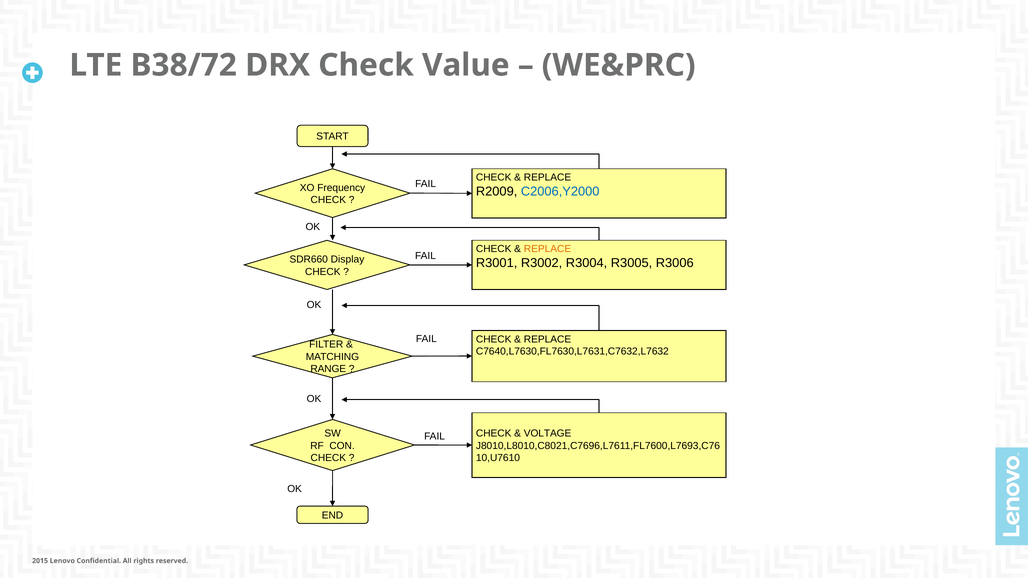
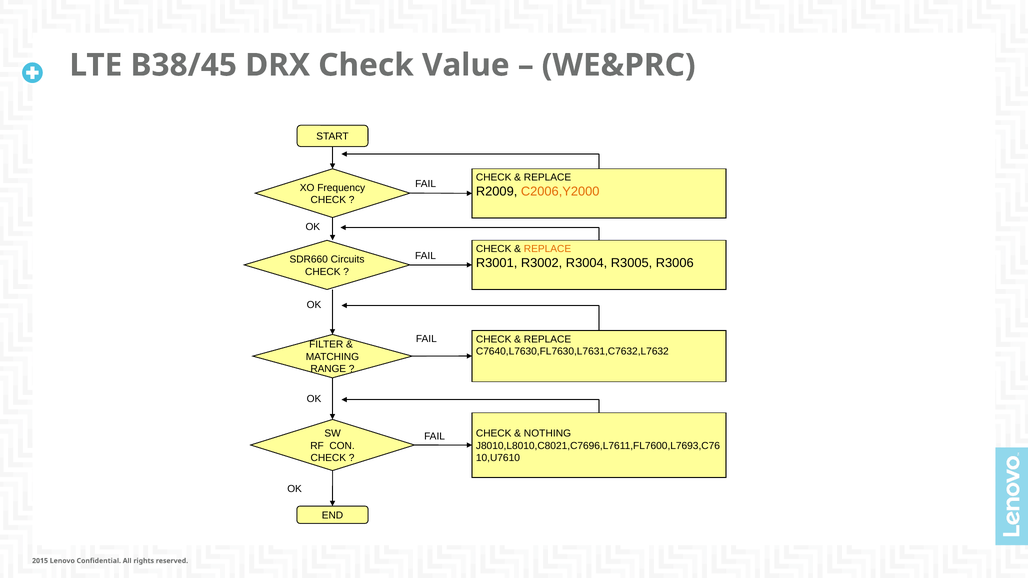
B38/72: B38/72 -> B38/45
C2006,Y2000 colour: blue -> orange
Display: Display -> Circuits
VOLTAGE: VOLTAGE -> NOTHING
